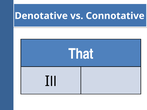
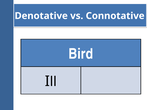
That: That -> Bird
